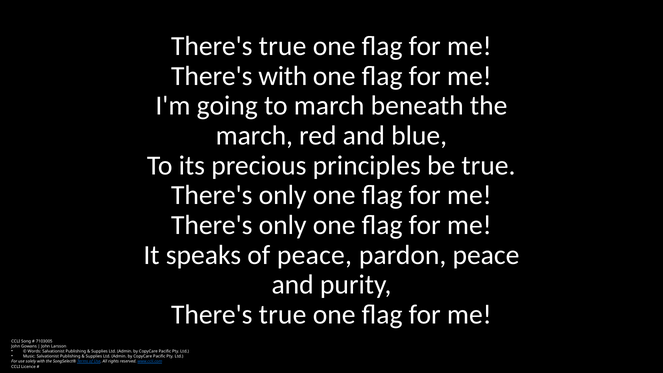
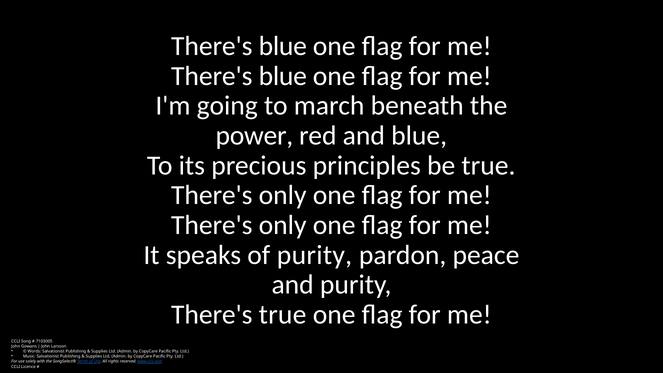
true at (283, 46): true -> blue
with at (283, 76): with -> blue
march at (254, 136): march -> power
of peace: peace -> purity
